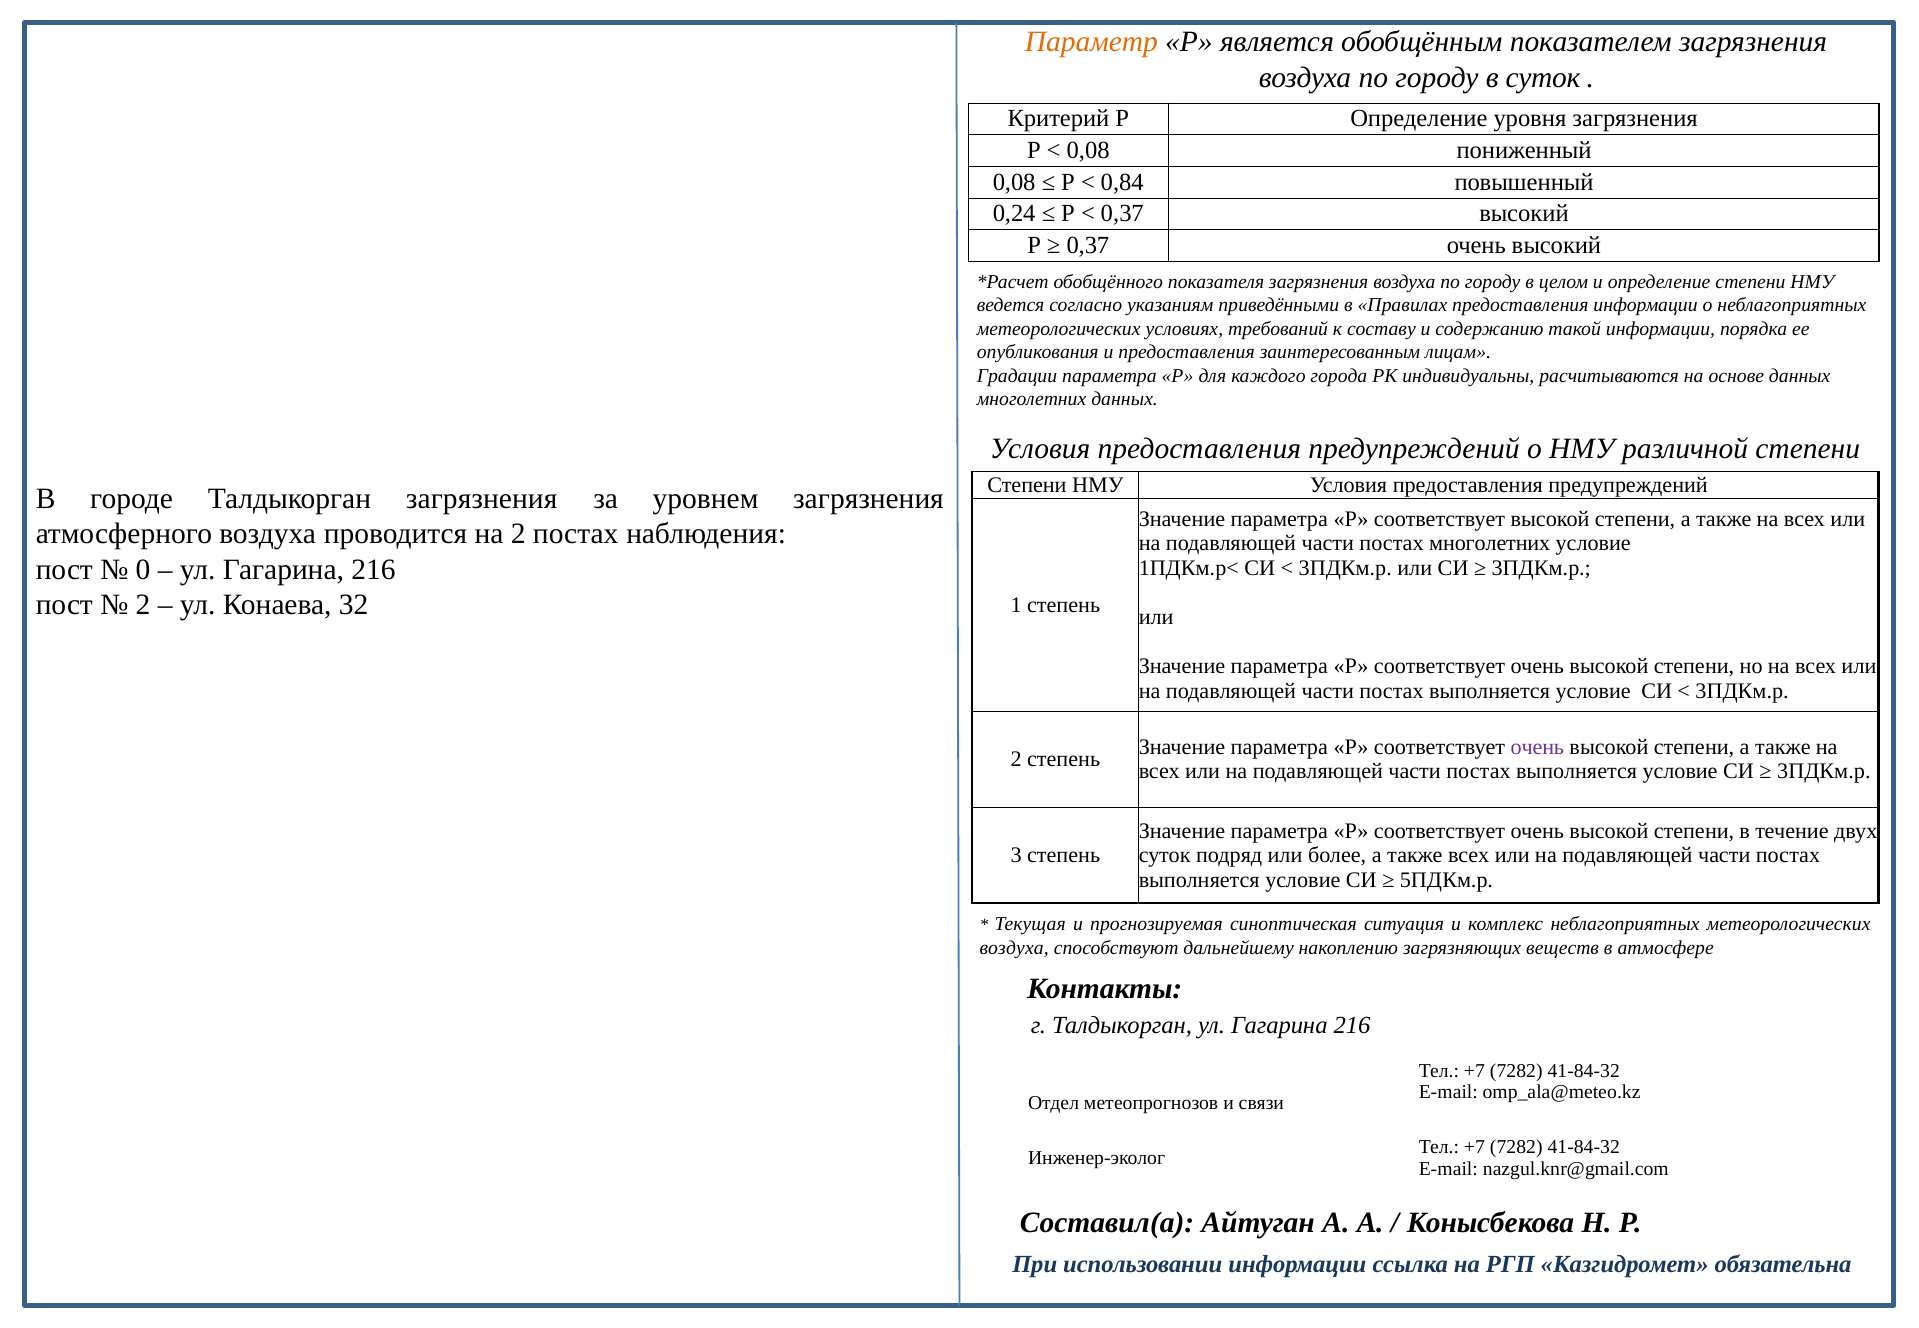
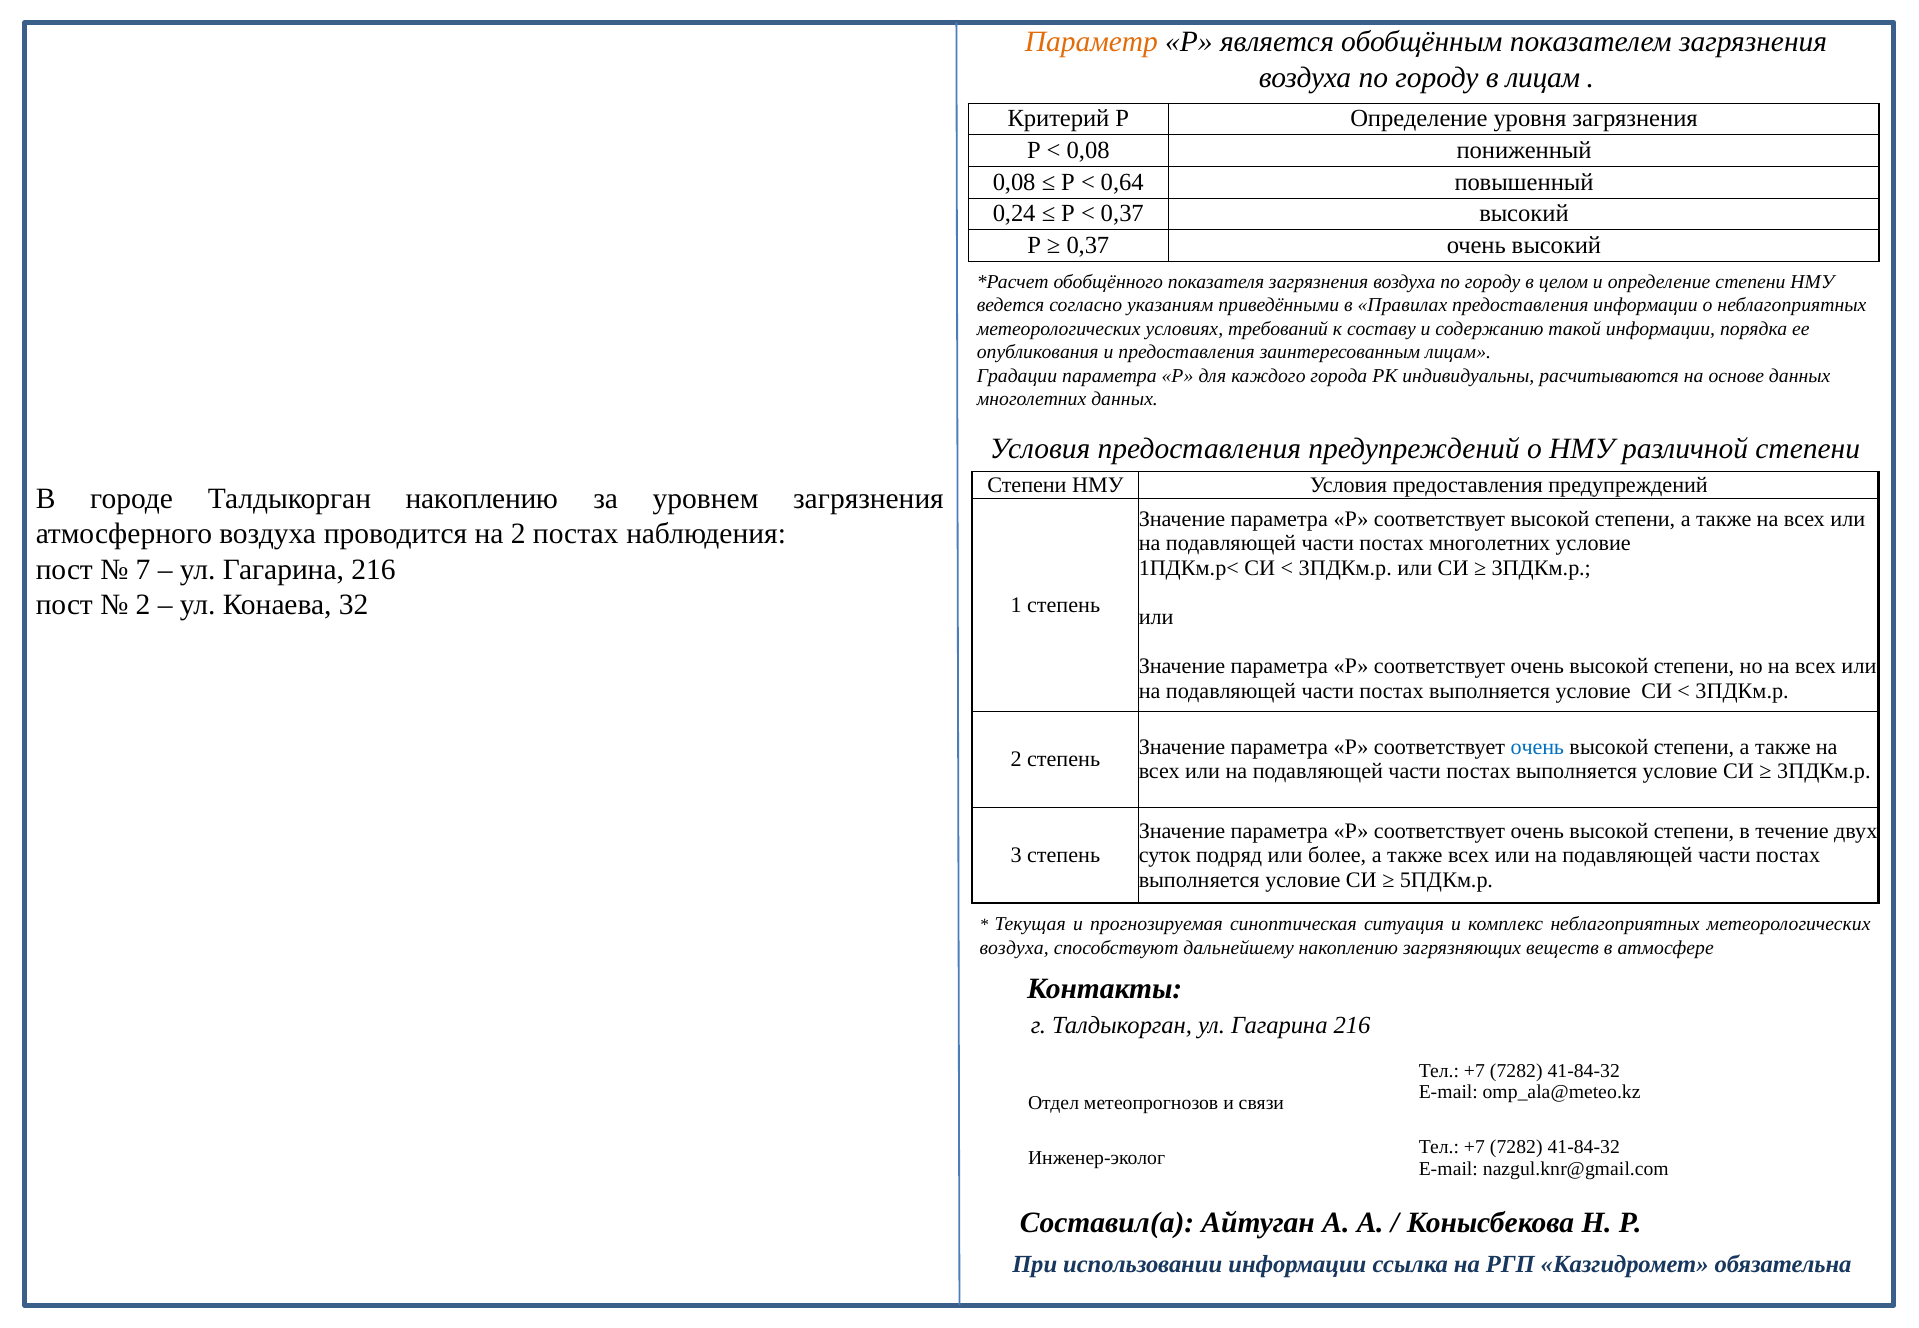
в суток: суток -> лицам
0,84: 0,84 -> 0,64
Талдыкорган загрязнения: загрязнения -> накоплению
0: 0 -> 7
очень at (1537, 747) colour: purple -> blue
